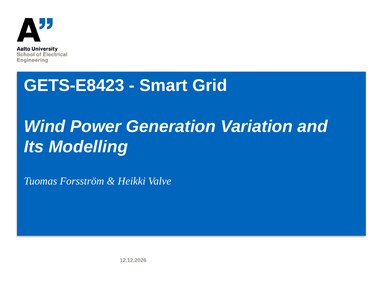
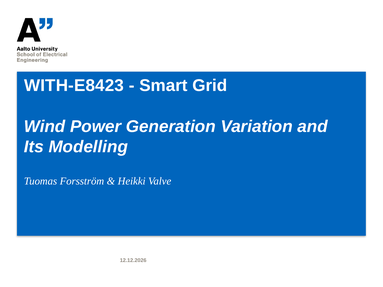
GETS-E8423: GETS-E8423 -> WITH-E8423
